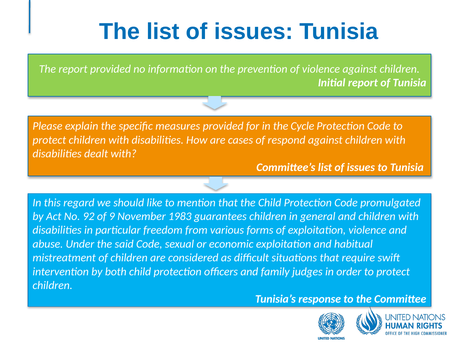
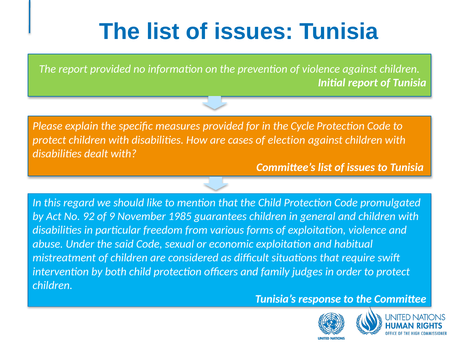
respond: respond -> election
1983: 1983 -> 1985
